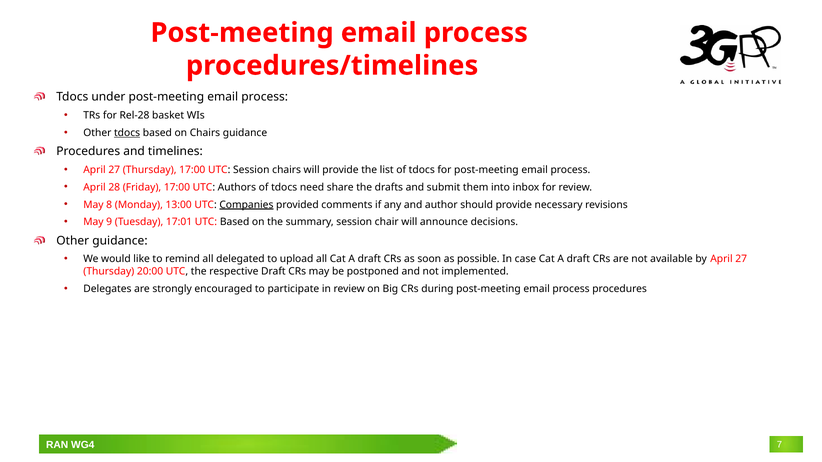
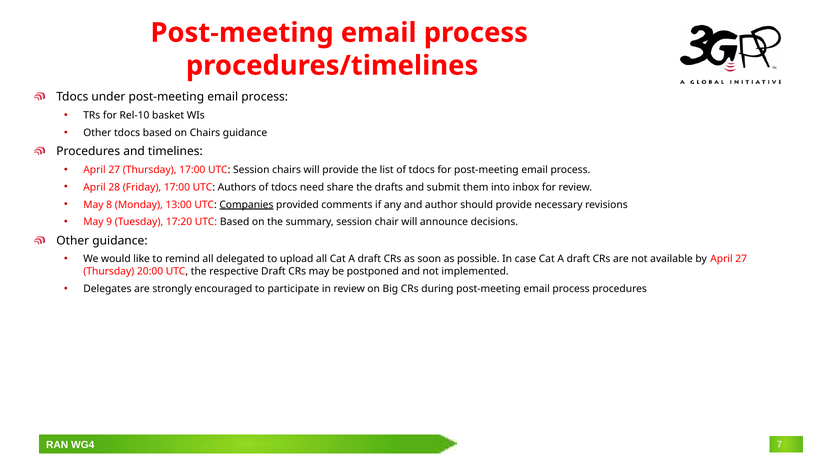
Rel-28: Rel-28 -> Rel-10
tdocs at (127, 133) underline: present -> none
17:01: 17:01 -> 17:20
